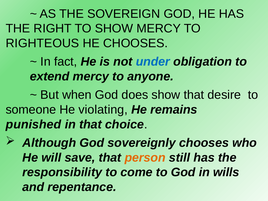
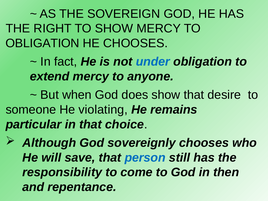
RIGHTEOUS at (42, 43): RIGHTEOUS -> OBLIGATION
punished: punished -> particular
person colour: orange -> blue
wills: wills -> then
